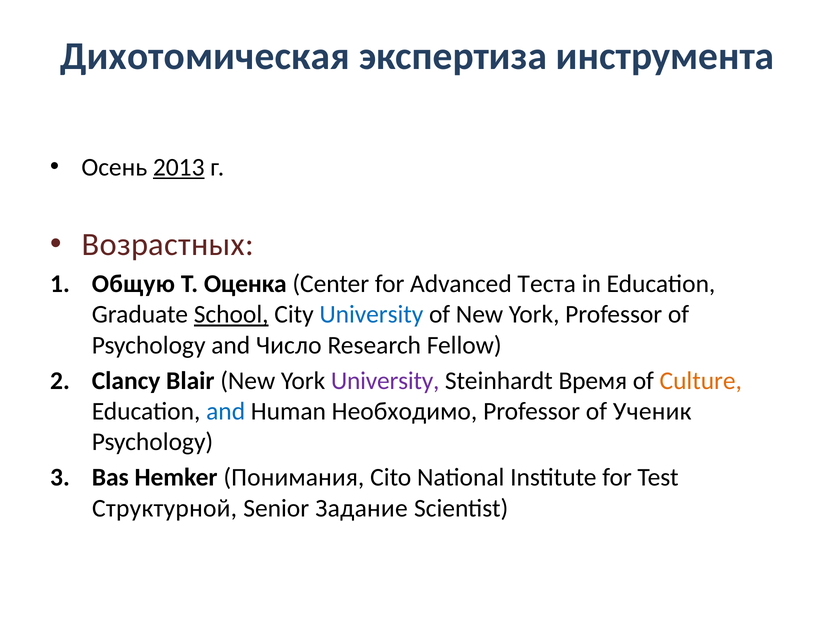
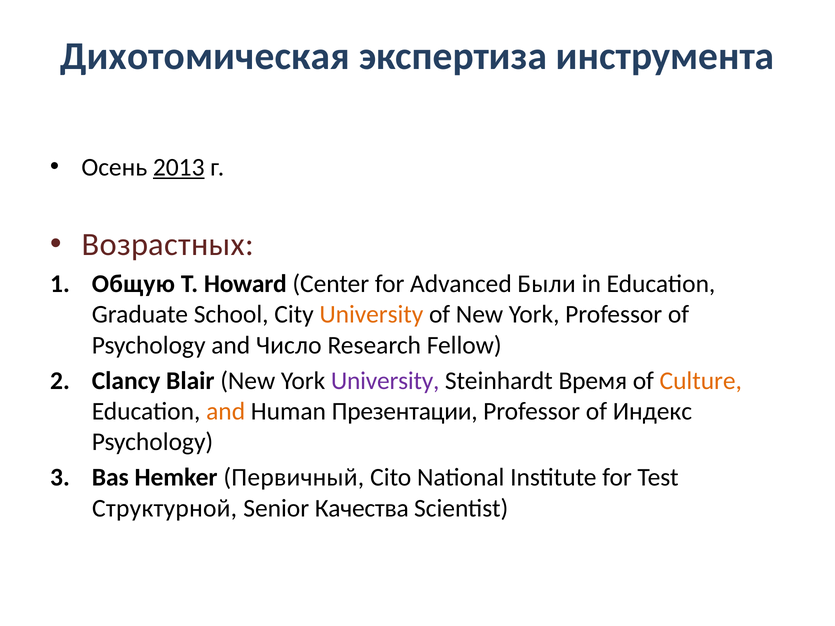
Оценка: Оценка -> Howard
Теста: Теста -> Были
School underline: present -> none
University at (371, 315) colour: blue -> orange
and at (226, 411) colour: blue -> orange
Необходимо: Необходимо -> Презентации
Ученик: Ученик -> Индекс
Понимания: Понимания -> Первичный
Задание: Задание -> Качества
